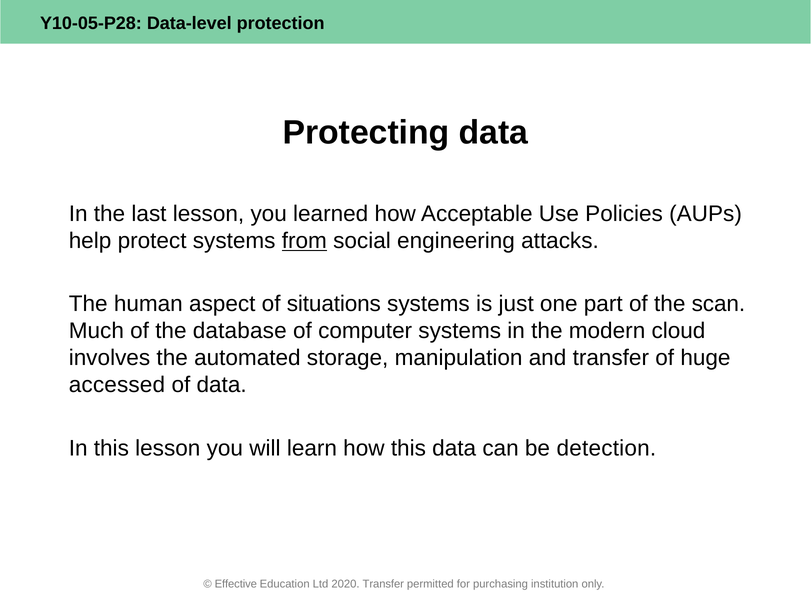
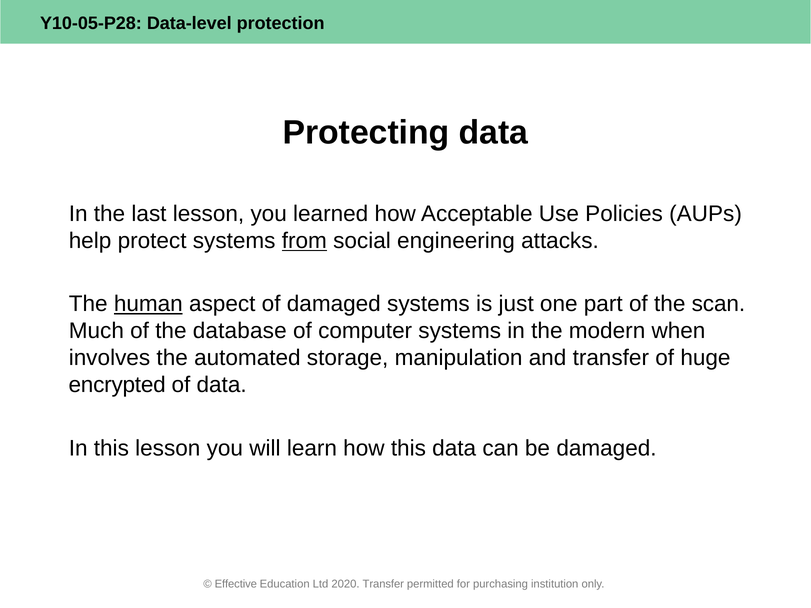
human underline: none -> present
of situations: situations -> damaged
cloud: cloud -> when
accessed: accessed -> encrypted
be detection: detection -> damaged
